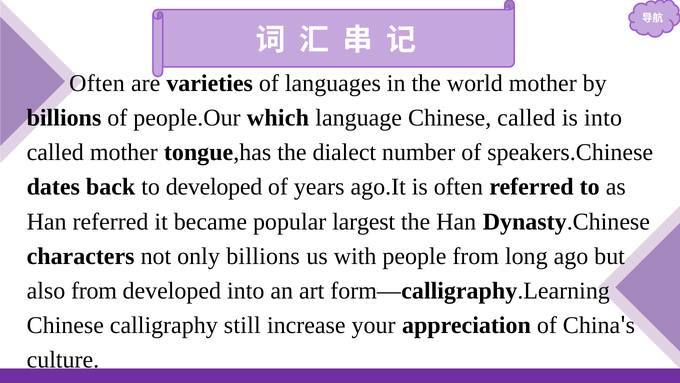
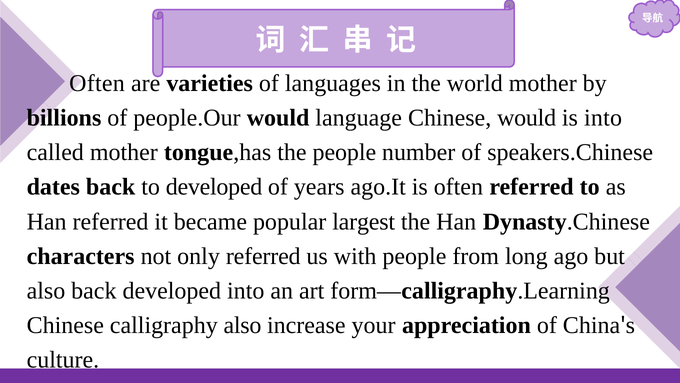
people.Our which: which -> would
Chinese called: called -> would
the dialect: dialect -> people
only billions: billions -> referred
also from: from -> back
calligraphy still: still -> also
